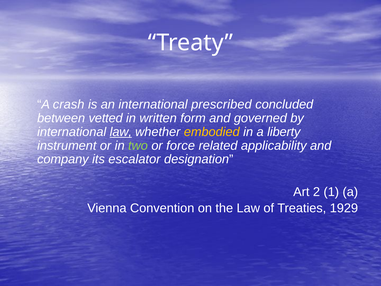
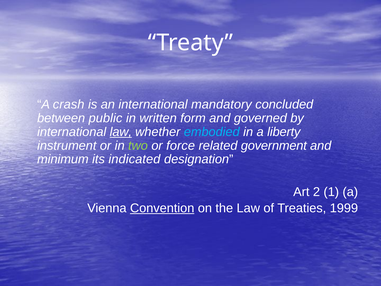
prescribed: prescribed -> mandatory
vetted: vetted -> public
embodied colour: yellow -> light blue
applicability: applicability -> government
company: company -> minimum
escalator: escalator -> indicated
Convention underline: none -> present
1929: 1929 -> 1999
